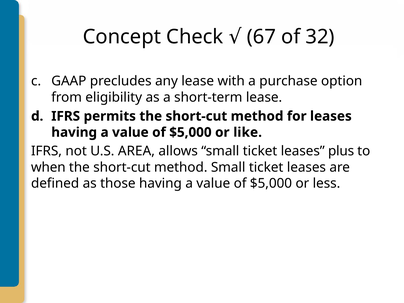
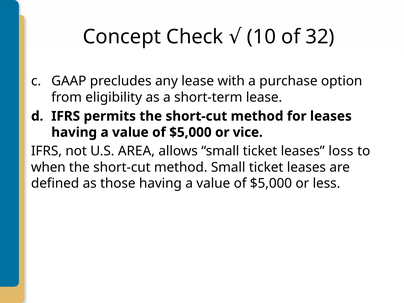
67: 67 -> 10
like: like -> vice
plus: plus -> loss
